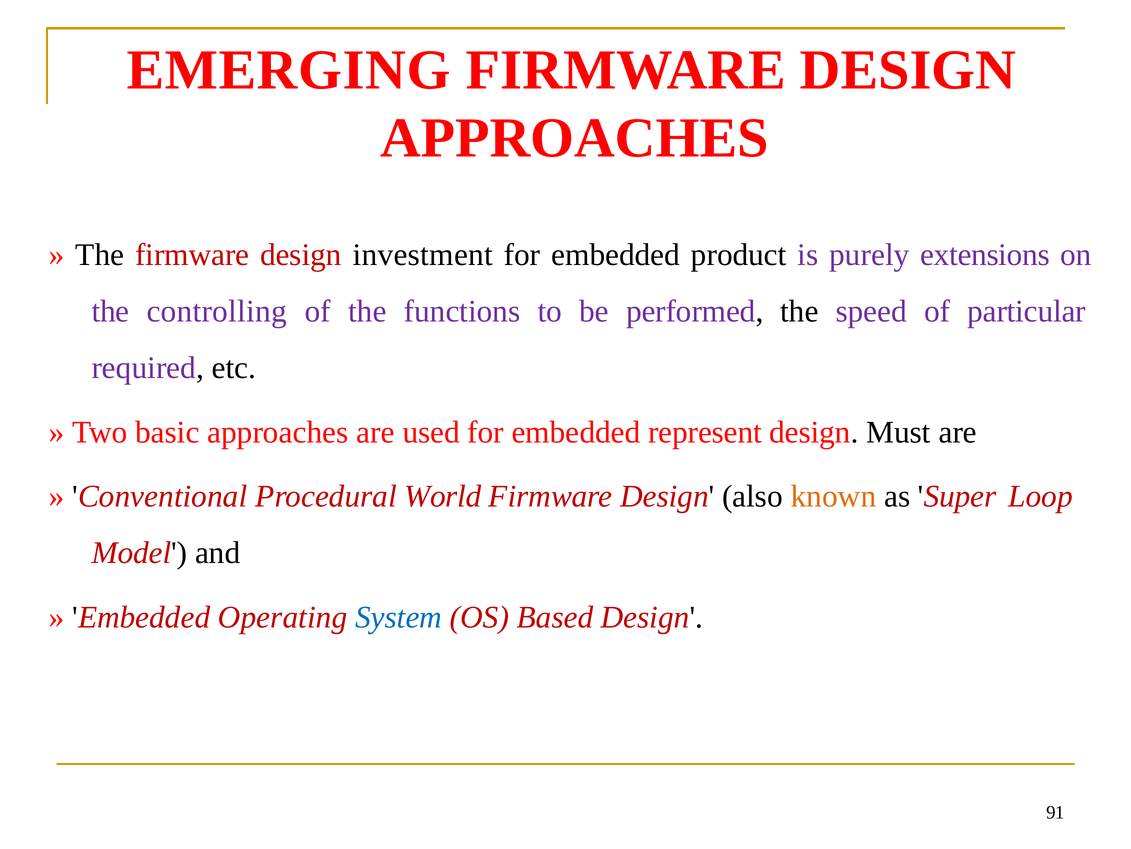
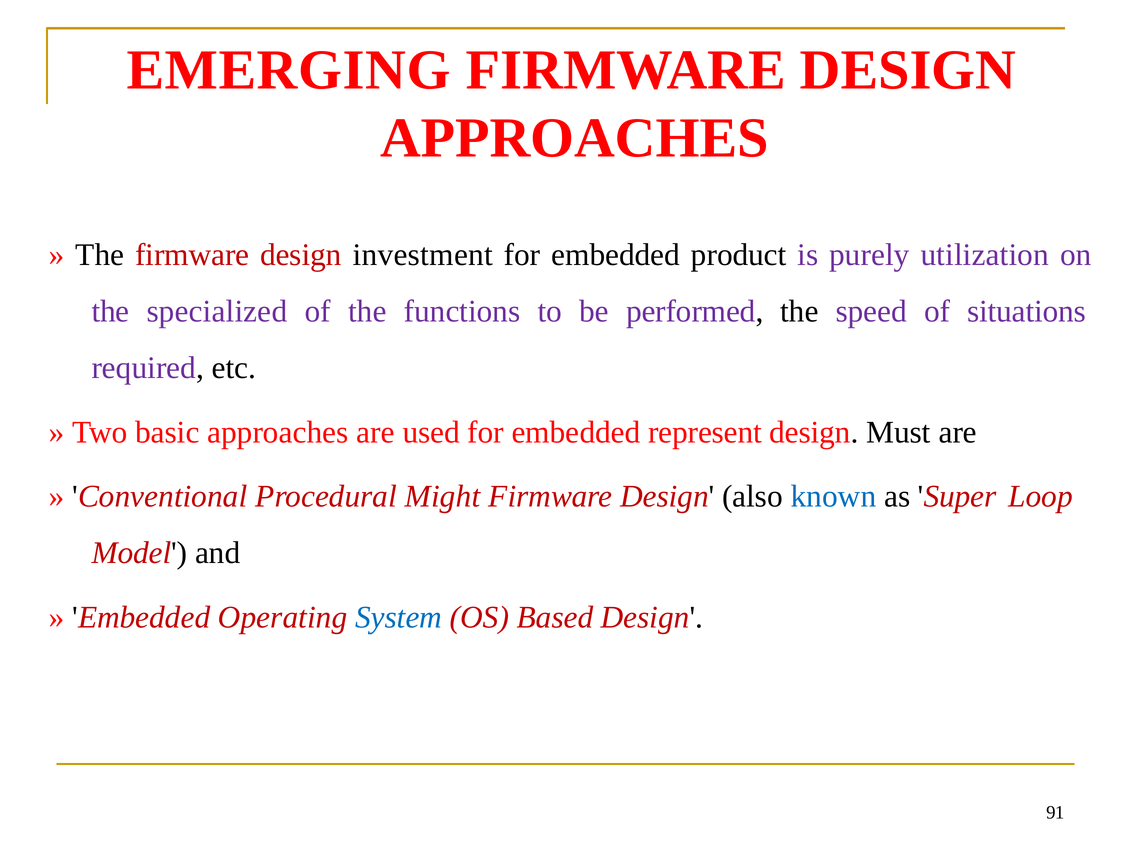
extensions: extensions -> utilization
controlling: controlling -> specialized
particular: particular -> situations
World: World -> Might
known colour: orange -> blue
